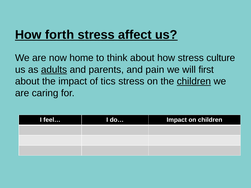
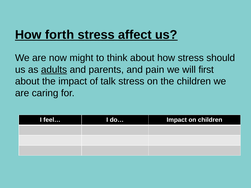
home: home -> might
culture: culture -> should
tics: tics -> talk
children at (194, 81) underline: present -> none
